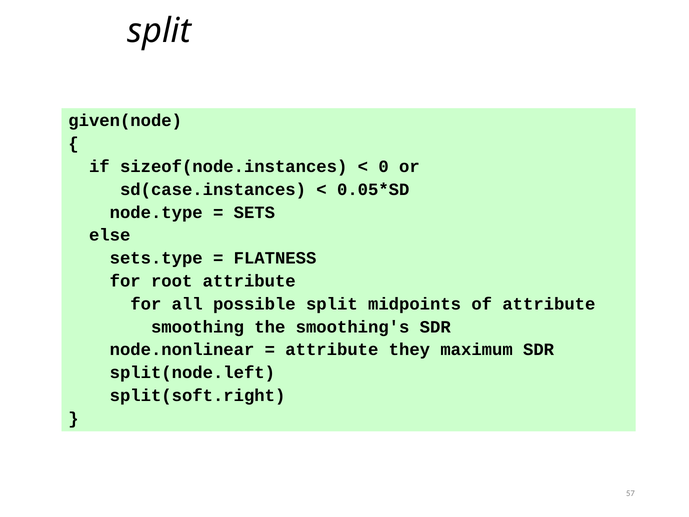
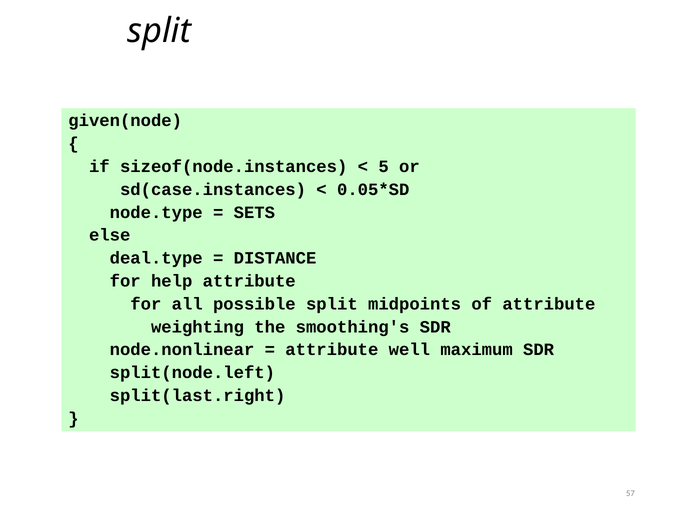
0: 0 -> 5
sets.type: sets.type -> deal.type
FLATNESS: FLATNESS -> DISTANCE
root: root -> help
smoothing: smoothing -> weighting
they: they -> well
split(soft.right: split(soft.right -> split(last.right
